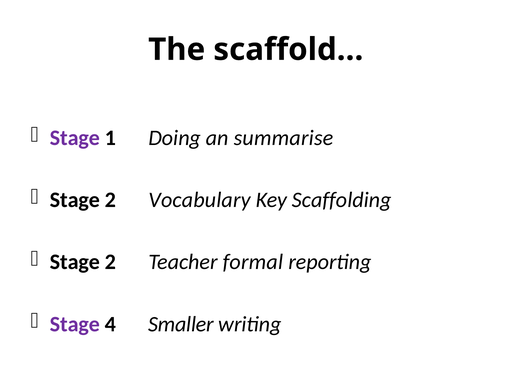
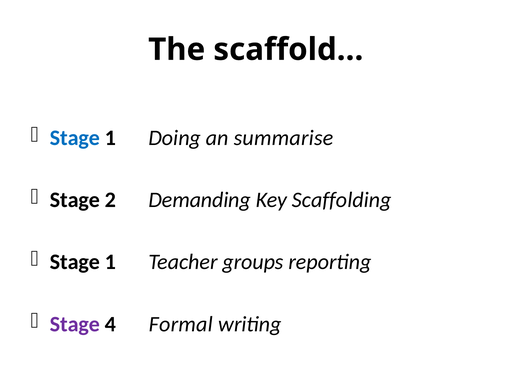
Stage at (75, 138) colour: purple -> blue
Vocabulary: Vocabulary -> Demanding
2 at (110, 262): 2 -> 1
formal: formal -> groups
Smaller: Smaller -> Formal
